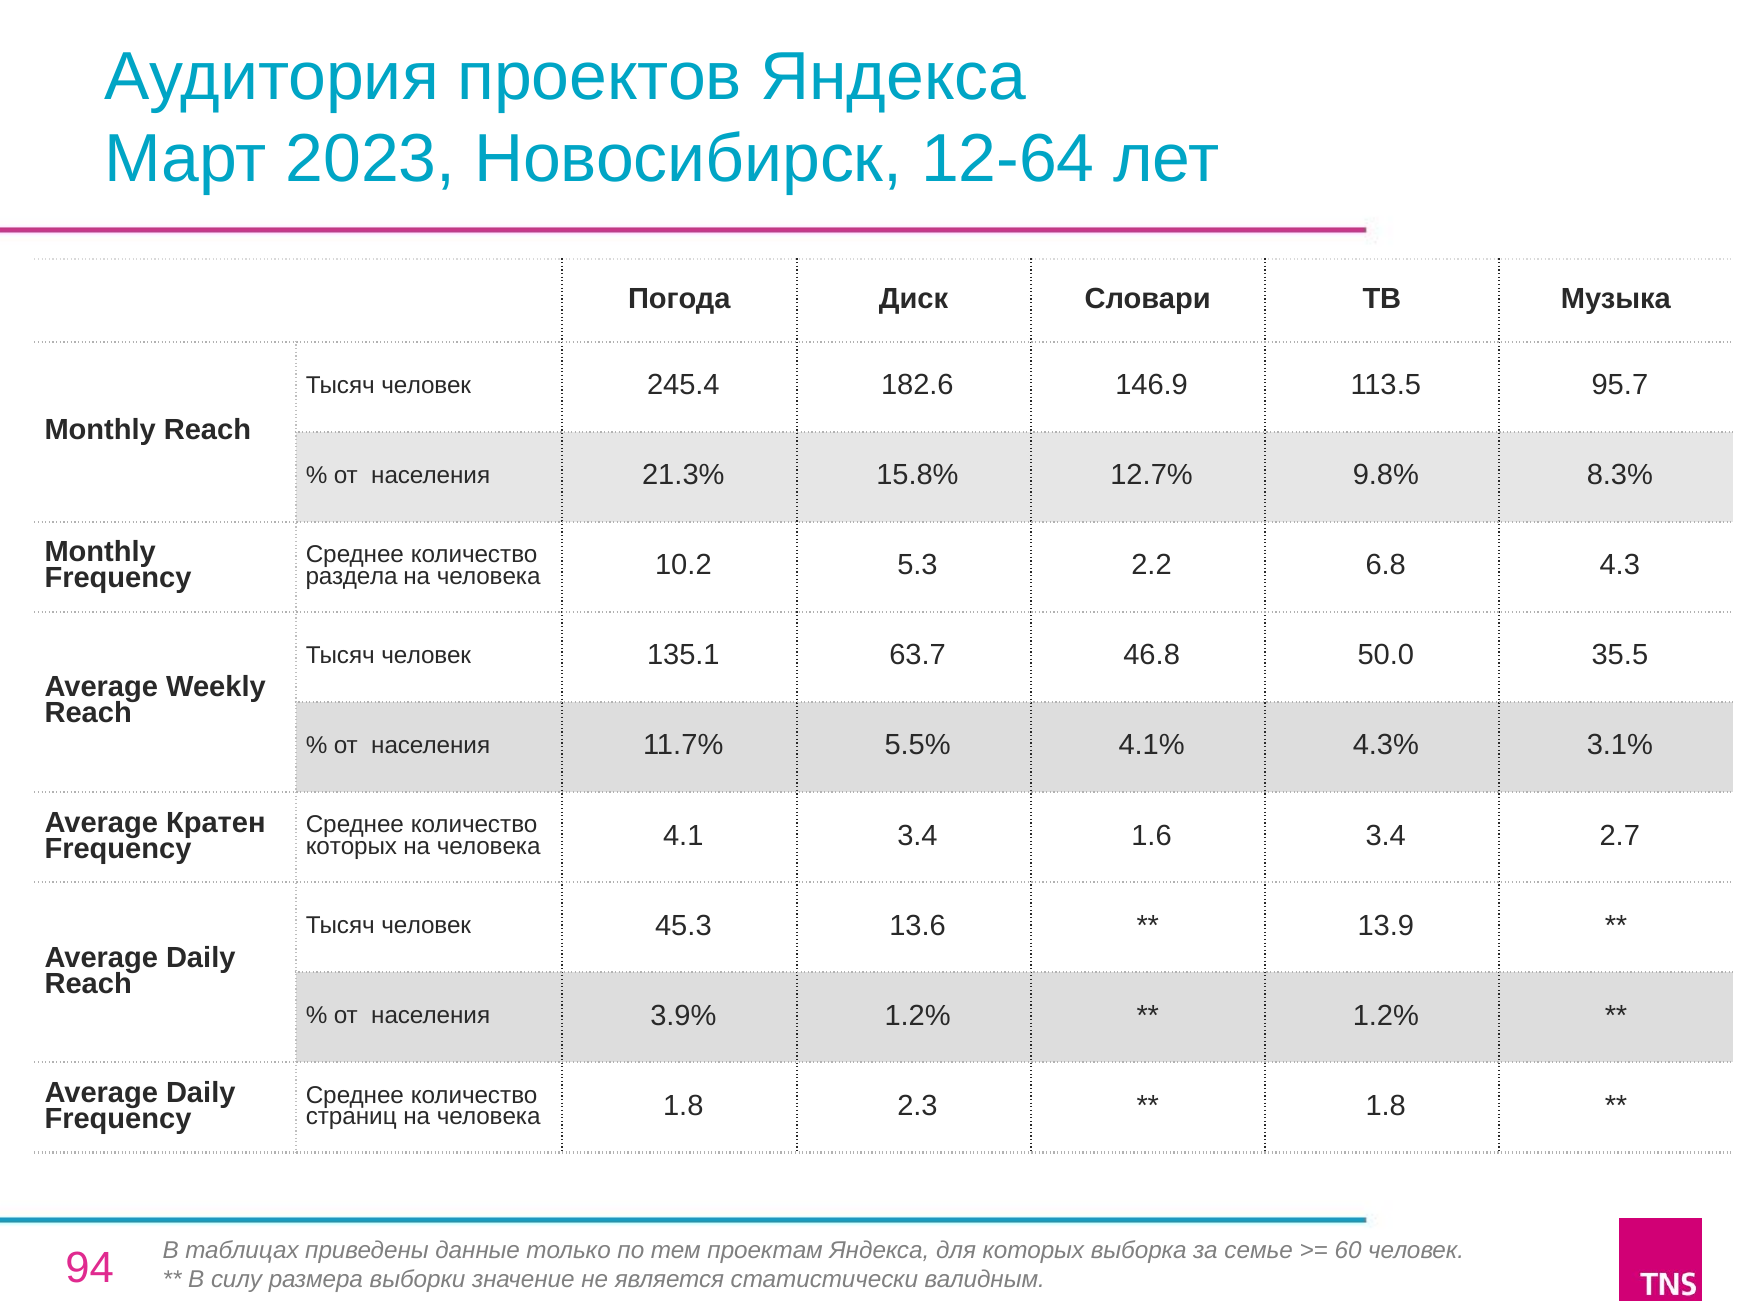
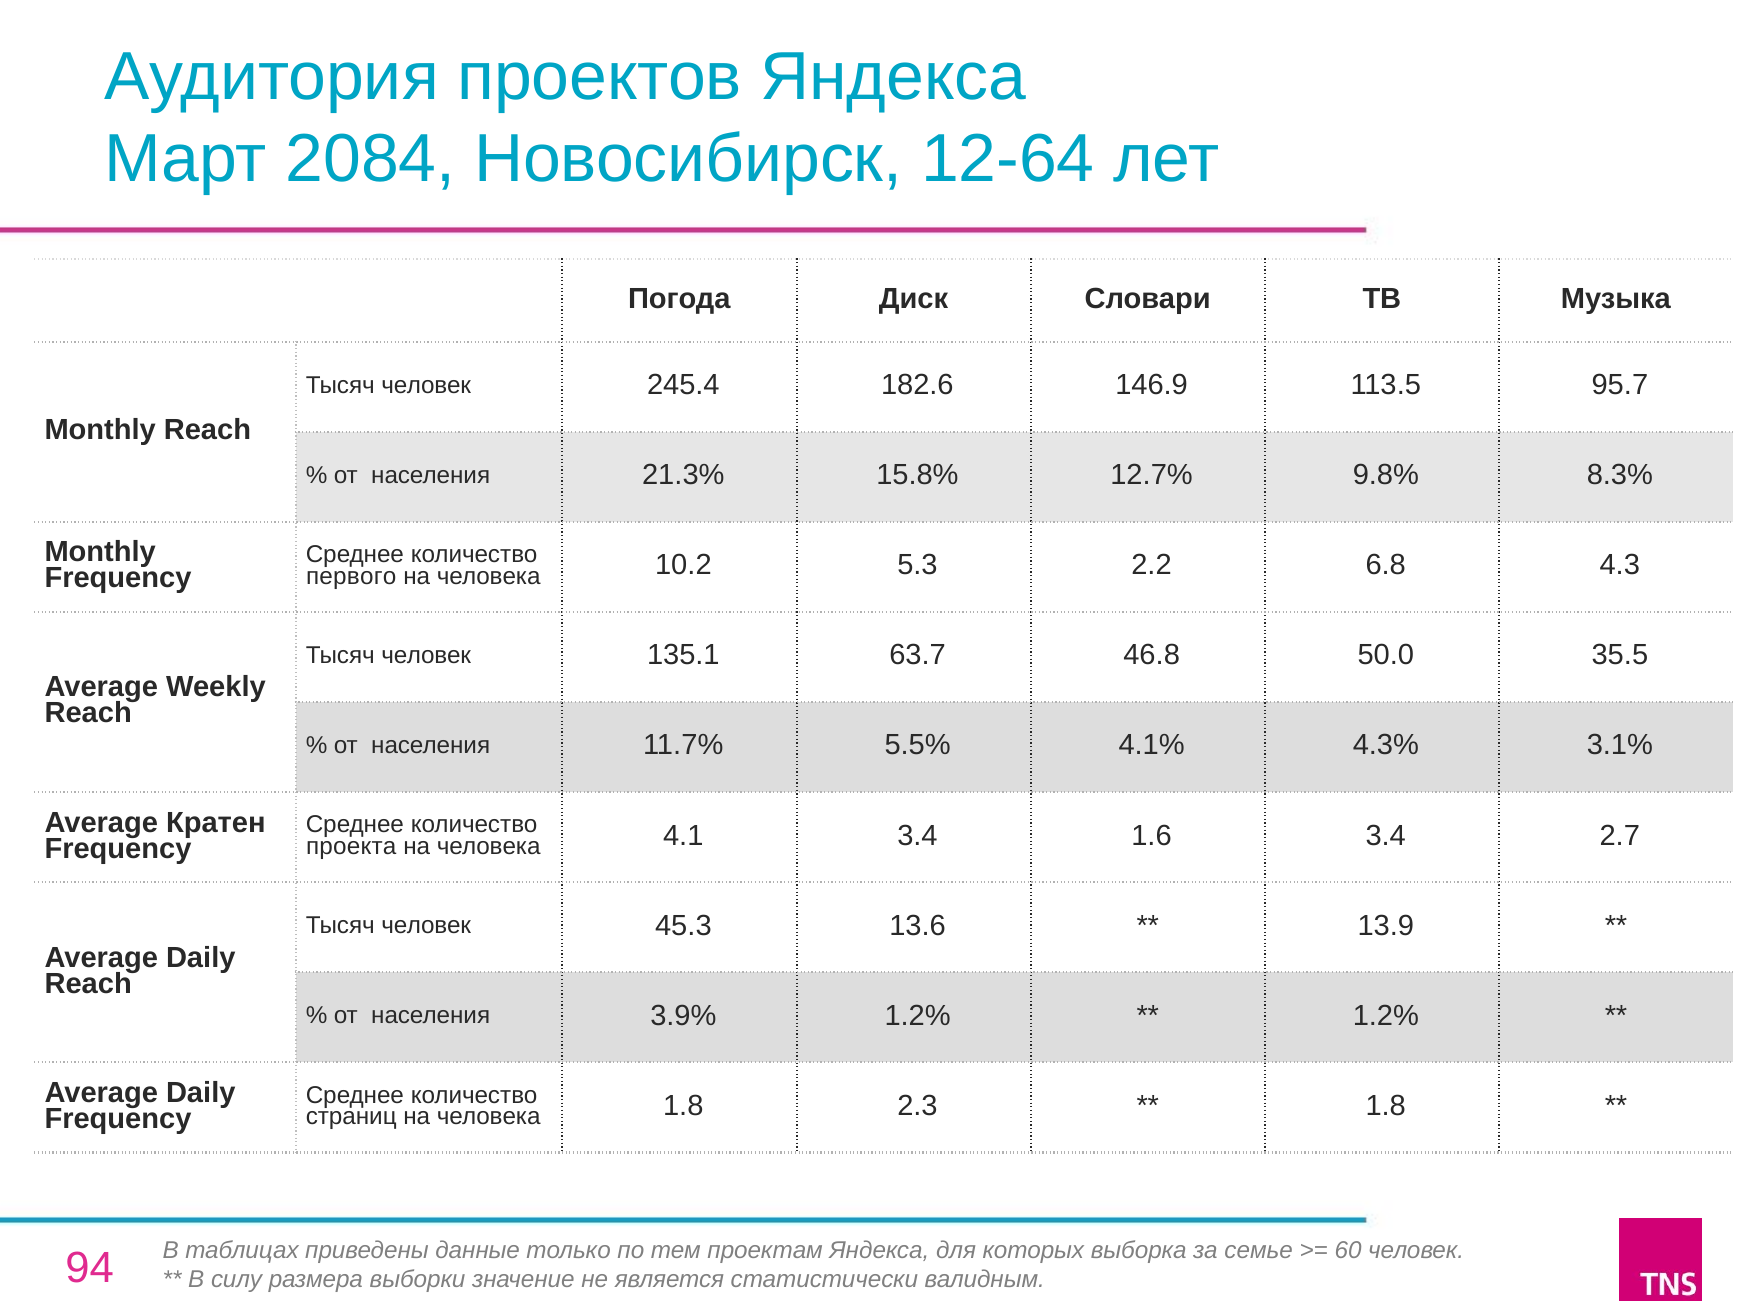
2023: 2023 -> 2084
раздела: раздела -> первого
которых at (351, 847): которых -> проекта
